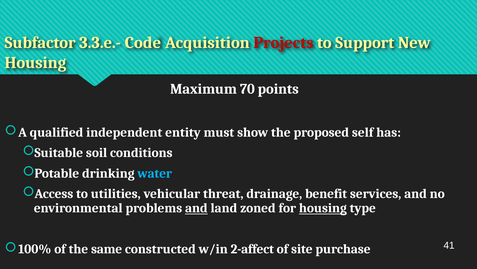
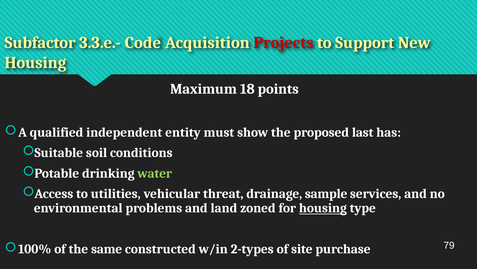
70: 70 -> 18
self: self -> last
water colour: light blue -> light green
benefit: benefit -> sample
and at (196, 208) underline: present -> none
2-affect: 2-affect -> 2-types
41: 41 -> 79
